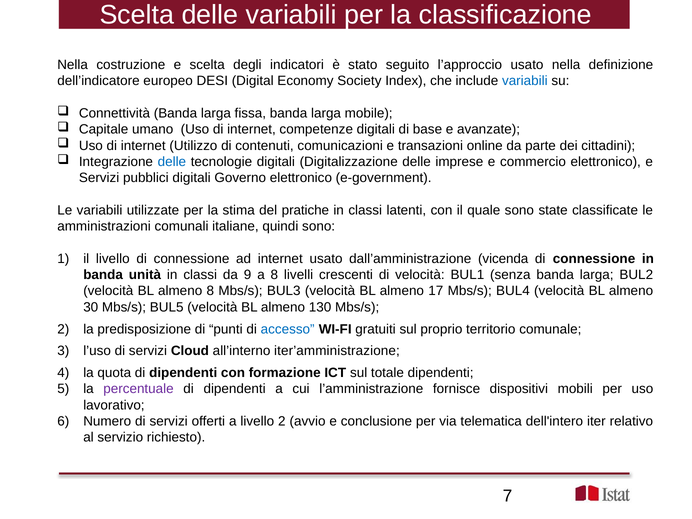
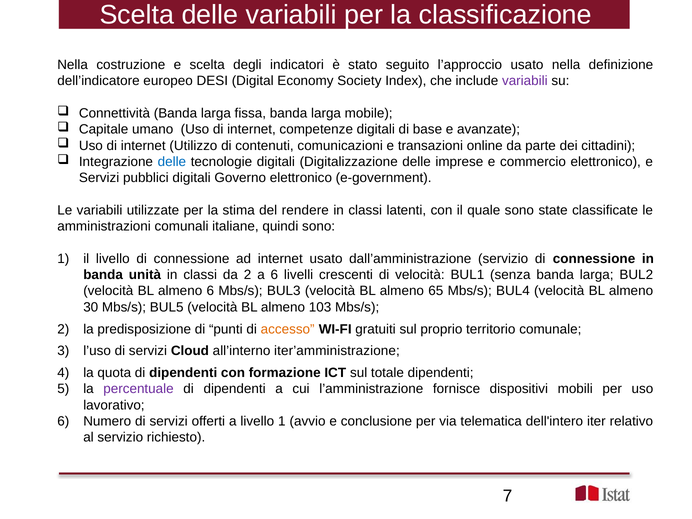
variabili at (525, 81) colour: blue -> purple
pratiche: pratiche -> rendere
dall’amministrazione vicenda: vicenda -> servizio
da 9: 9 -> 2
a 8: 8 -> 6
almeno 8: 8 -> 6
17: 17 -> 65
130: 130 -> 103
accesso colour: blue -> orange
livello 2: 2 -> 1
